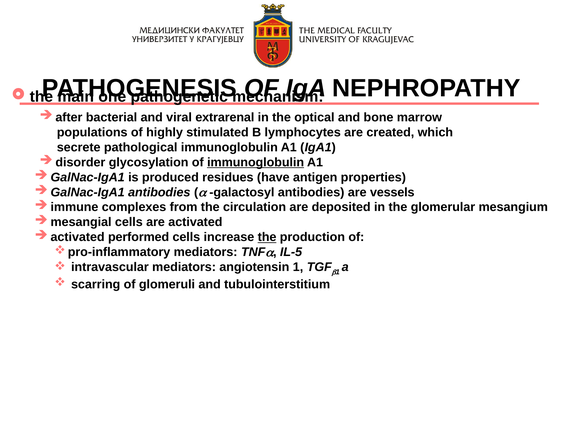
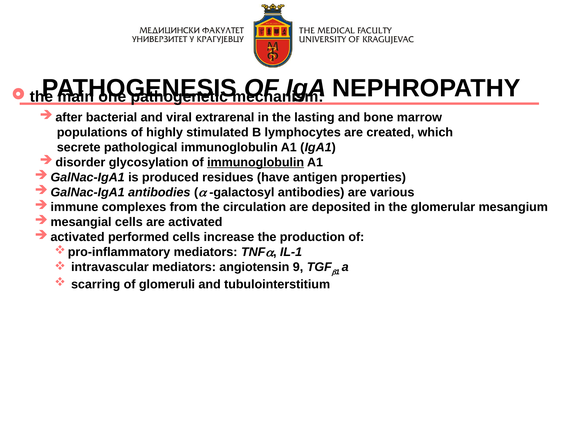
optical: optical -> lasting
vessels: vessels -> various
the at (267, 237) underline: present -> none
IL-5: IL-5 -> IL-1
1: 1 -> 9
